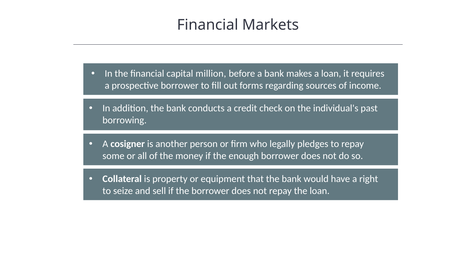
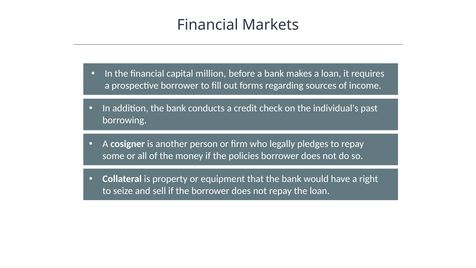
enough: enough -> policies
